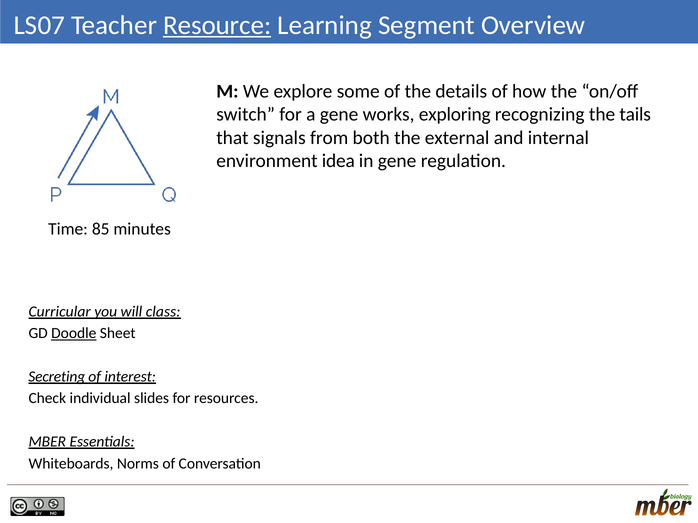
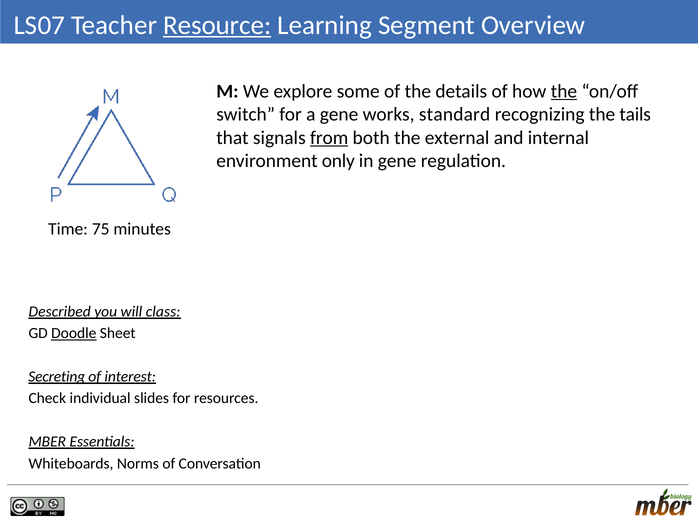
the at (564, 91) underline: none -> present
exploring: exploring -> standard
from underline: none -> present
idea: idea -> only
85: 85 -> 75
Curricular: Curricular -> Described
